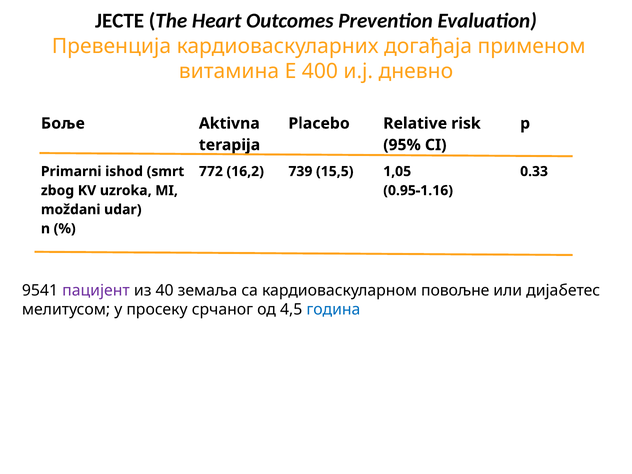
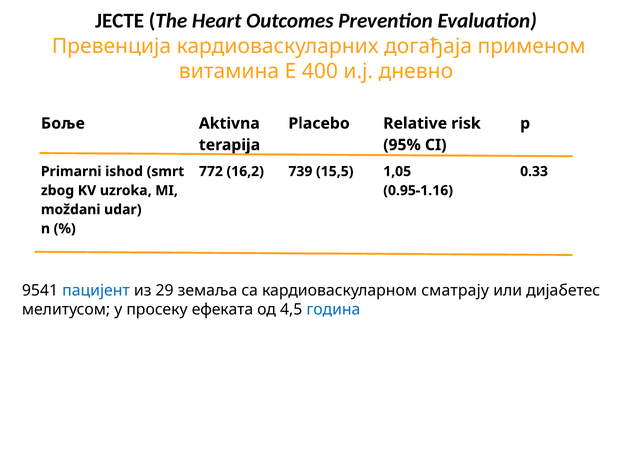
пацијент colour: purple -> blue
40: 40 -> 29
повољне: повољне -> сматрају
срчаног: срчаног -> ефеката
